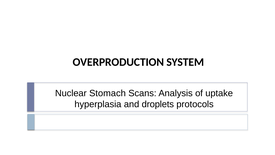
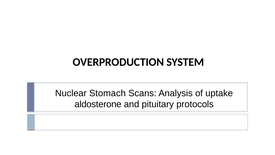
hyperplasia: hyperplasia -> aldosterone
droplets: droplets -> pituitary
